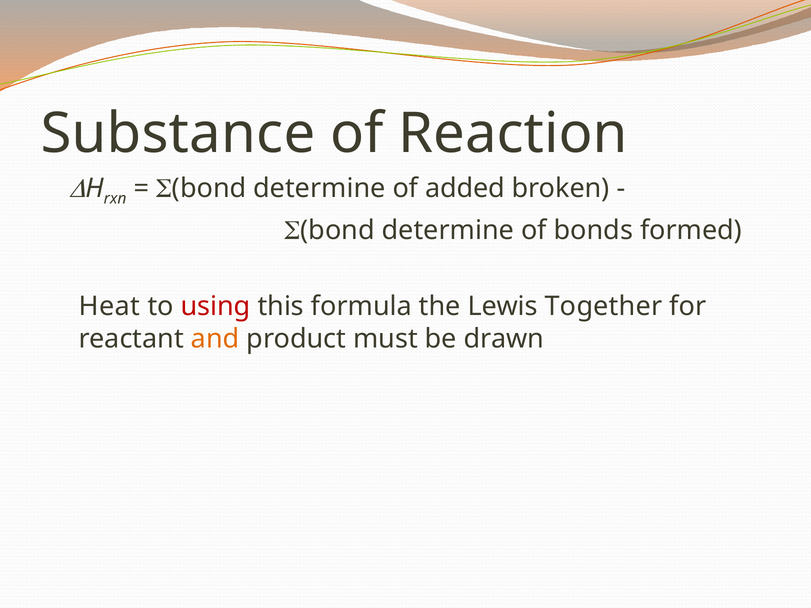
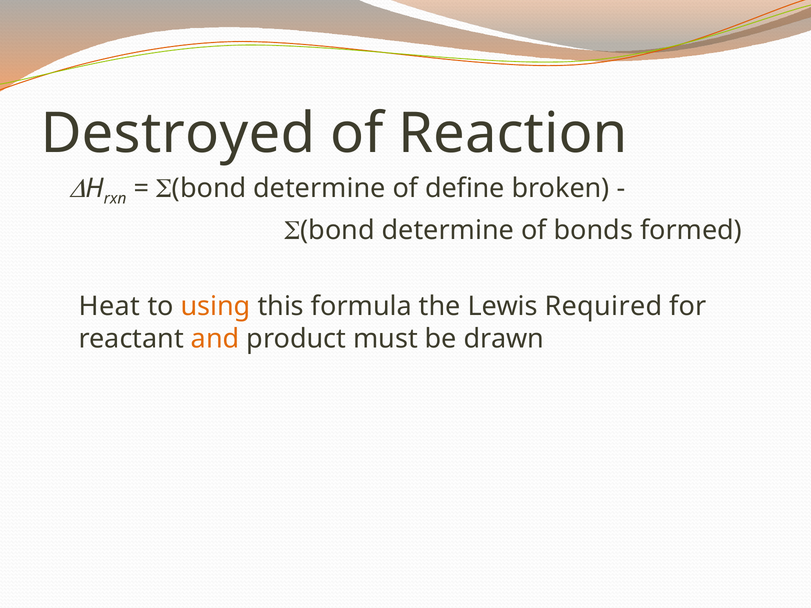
Substance: Substance -> Destroyed
added: added -> define
using colour: red -> orange
Together: Together -> Required
